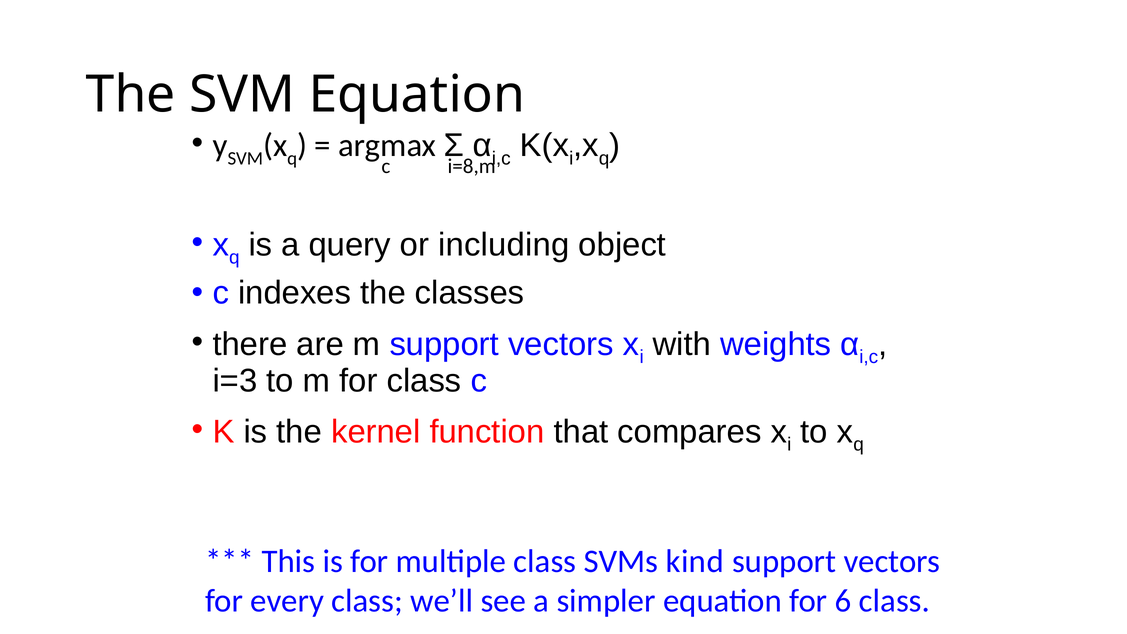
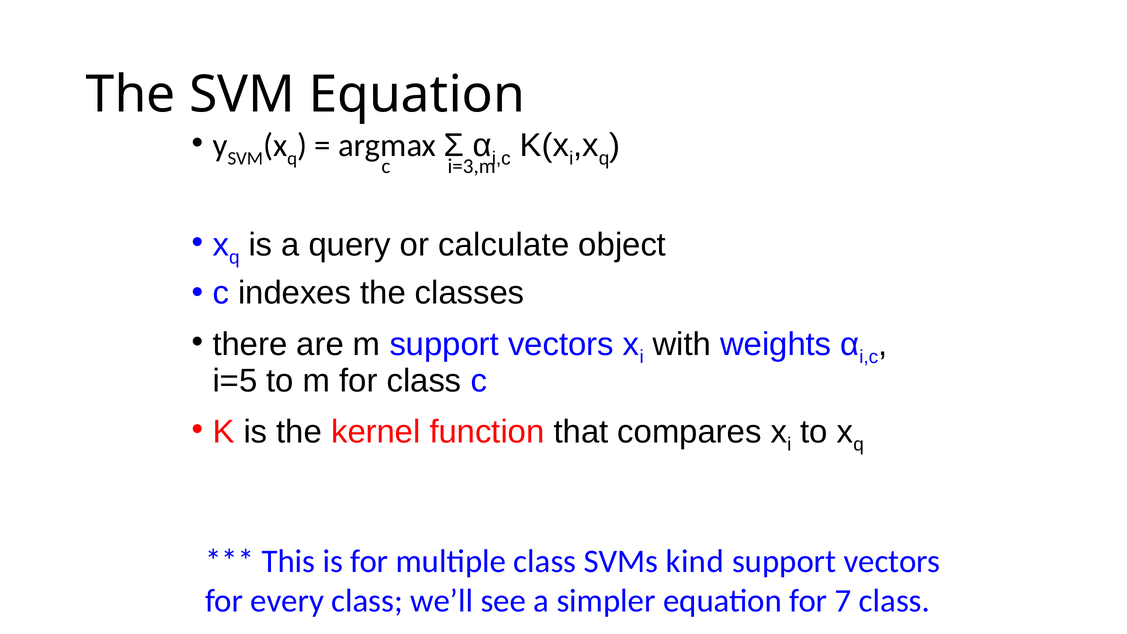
i=8,m: i=8,m -> i=3,m
including: including -> calculate
i=3: i=3 -> i=5
6: 6 -> 7
